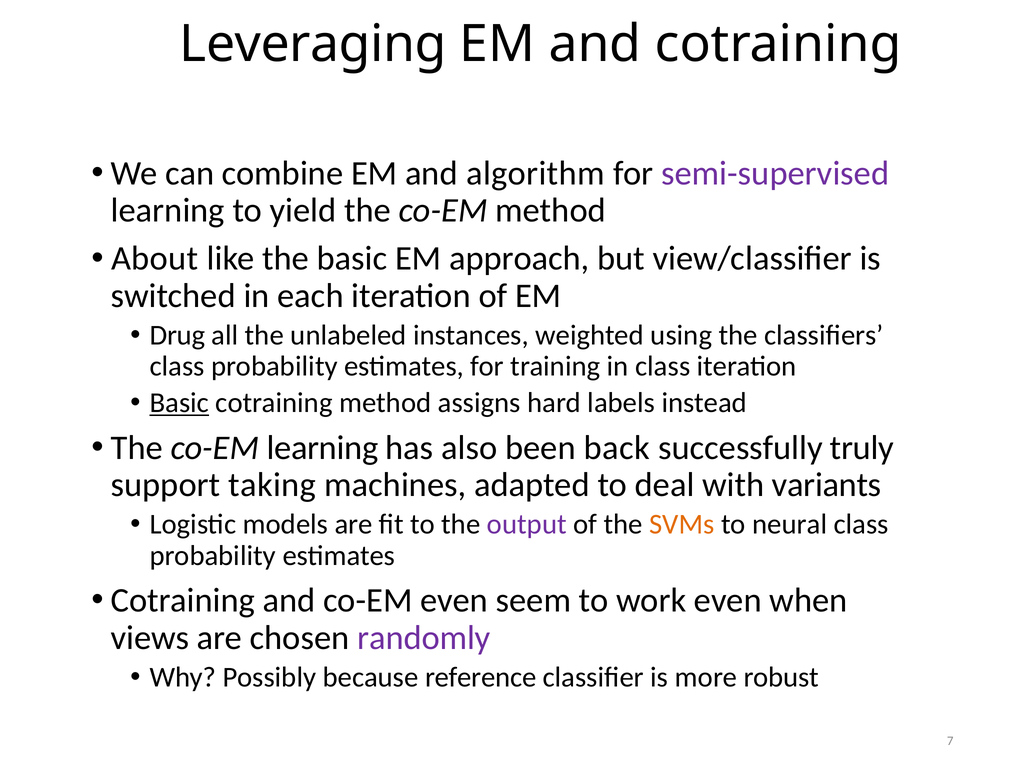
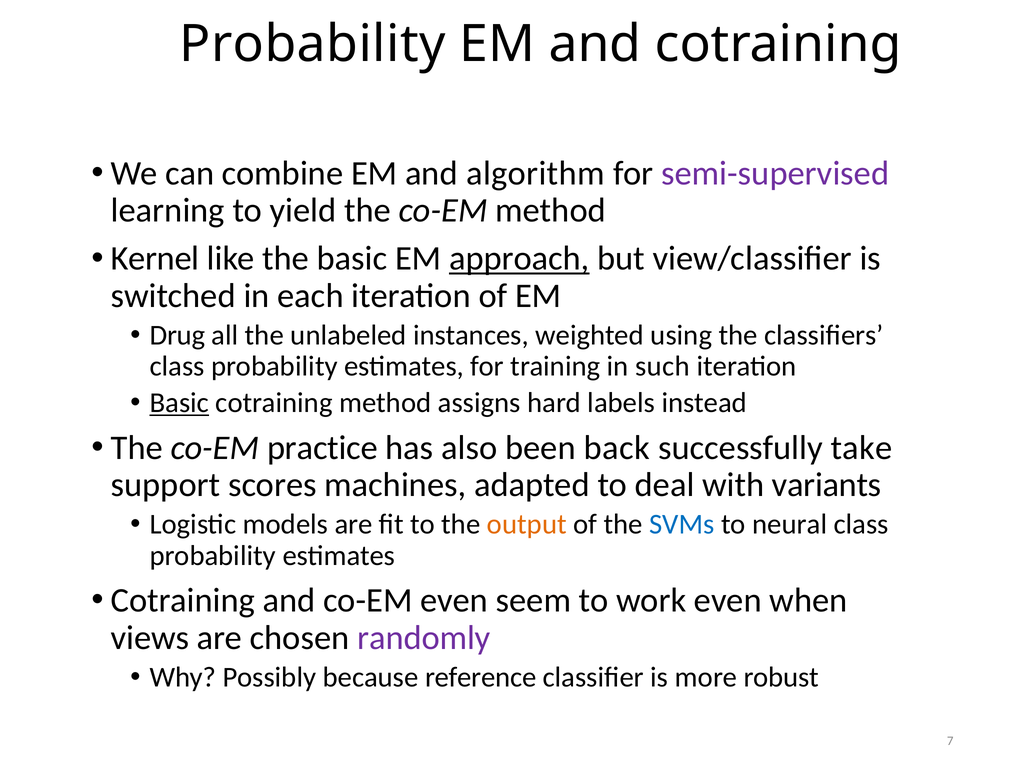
Leveraging at (313, 44): Leveraging -> Probability
About: About -> Kernel
approach underline: none -> present
in class: class -> such
co-EM learning: learning -> practice
truly: truly -> take
taking: taking -> scores
output colour: purple -> orange
SVMs colour: orange -> blue
